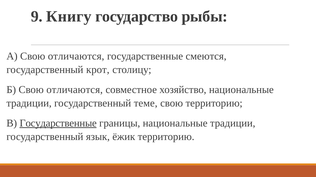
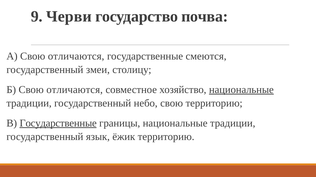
Книгу: Книгу -> Черви
рыбы: рыбы -> почва
крот: крот -> змеи
национальные at (241, 90) underline: none -> present
теме: теме -> небо
